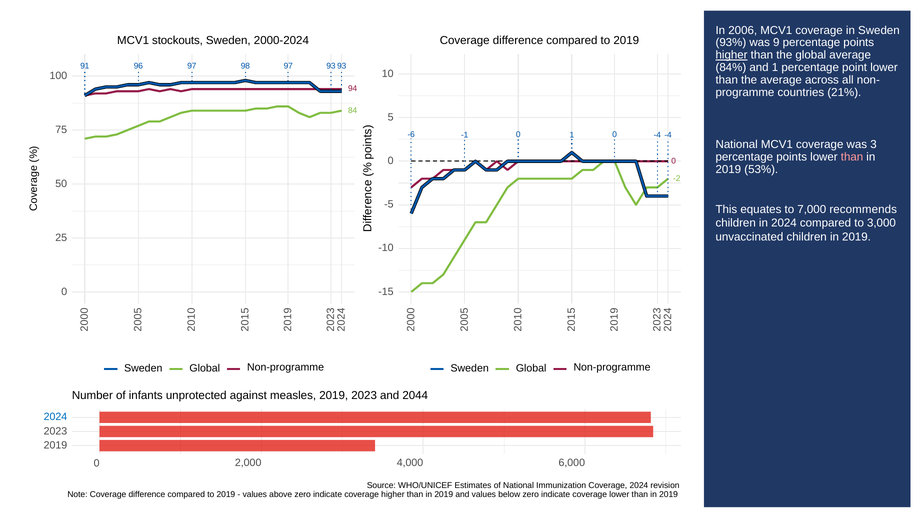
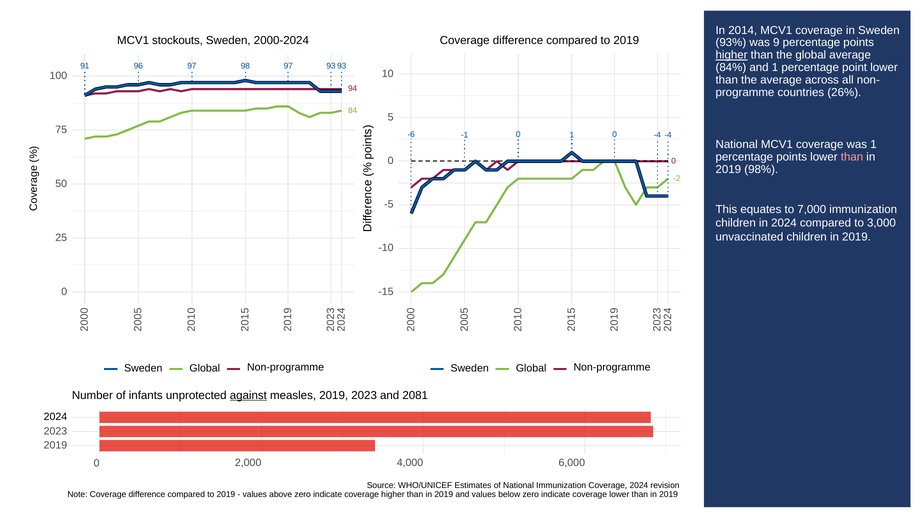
2006: 2006 -> 2014
21%: 21% -> 26%
was 3: 3 -> 1
53%: 53% -> 98%
7,000 recommends: recommends -> immunization
against underline: none -> present
2044: 2044 -> 2081
2024 at (55, 417) colour: blue -> black
